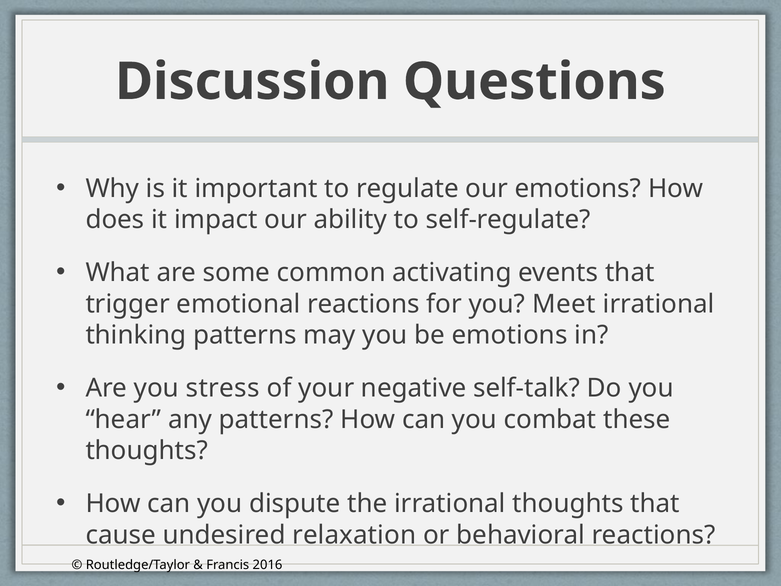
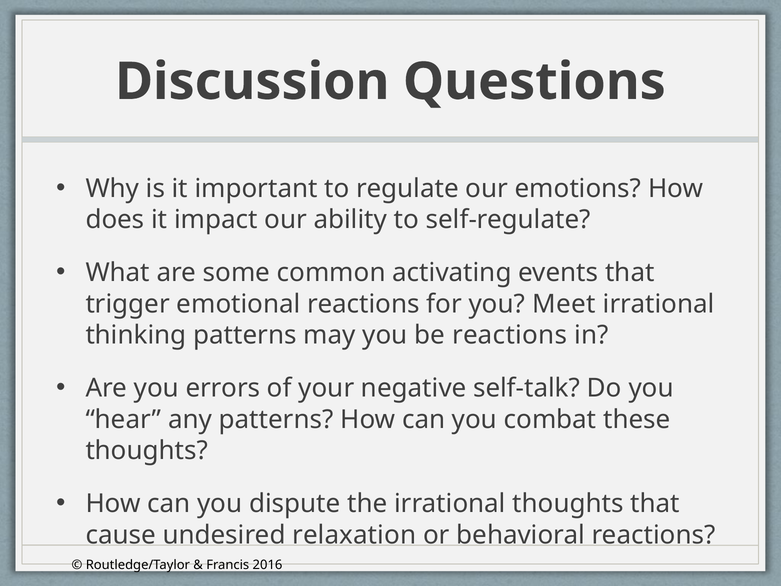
be emotions: emotions -> reactions
stress: stress -> errors
